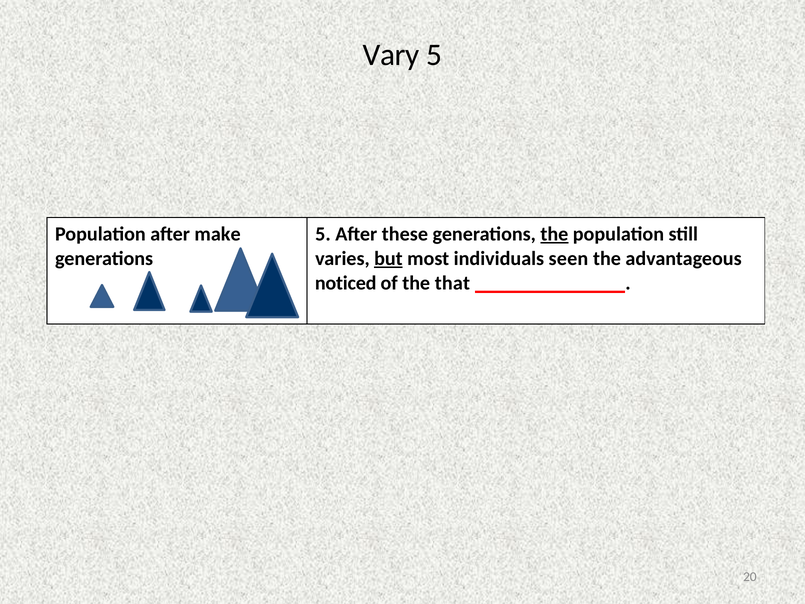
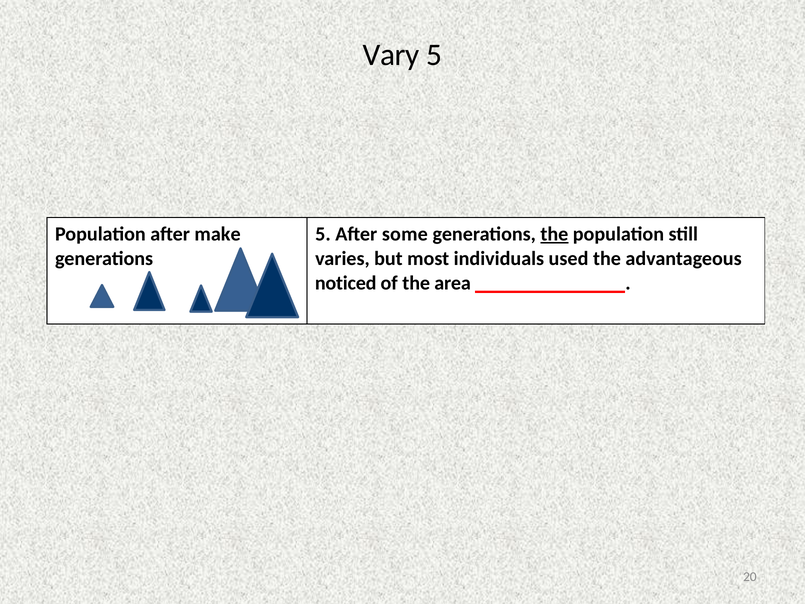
these: these -> some
but underline: present -> none
seen: seen -> used
that: that -> area
